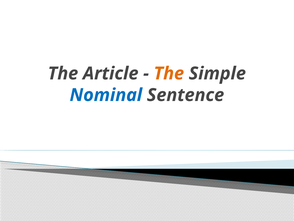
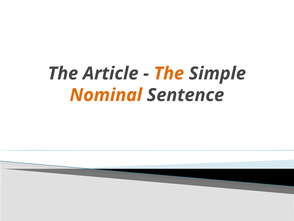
Nominal colour: blue -> orange
